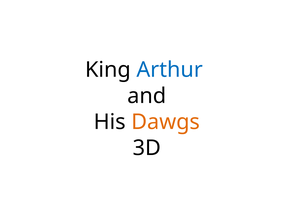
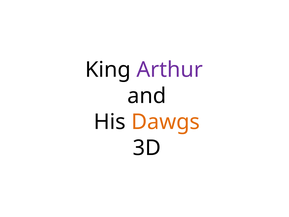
Arthur colour: blue -> purple
